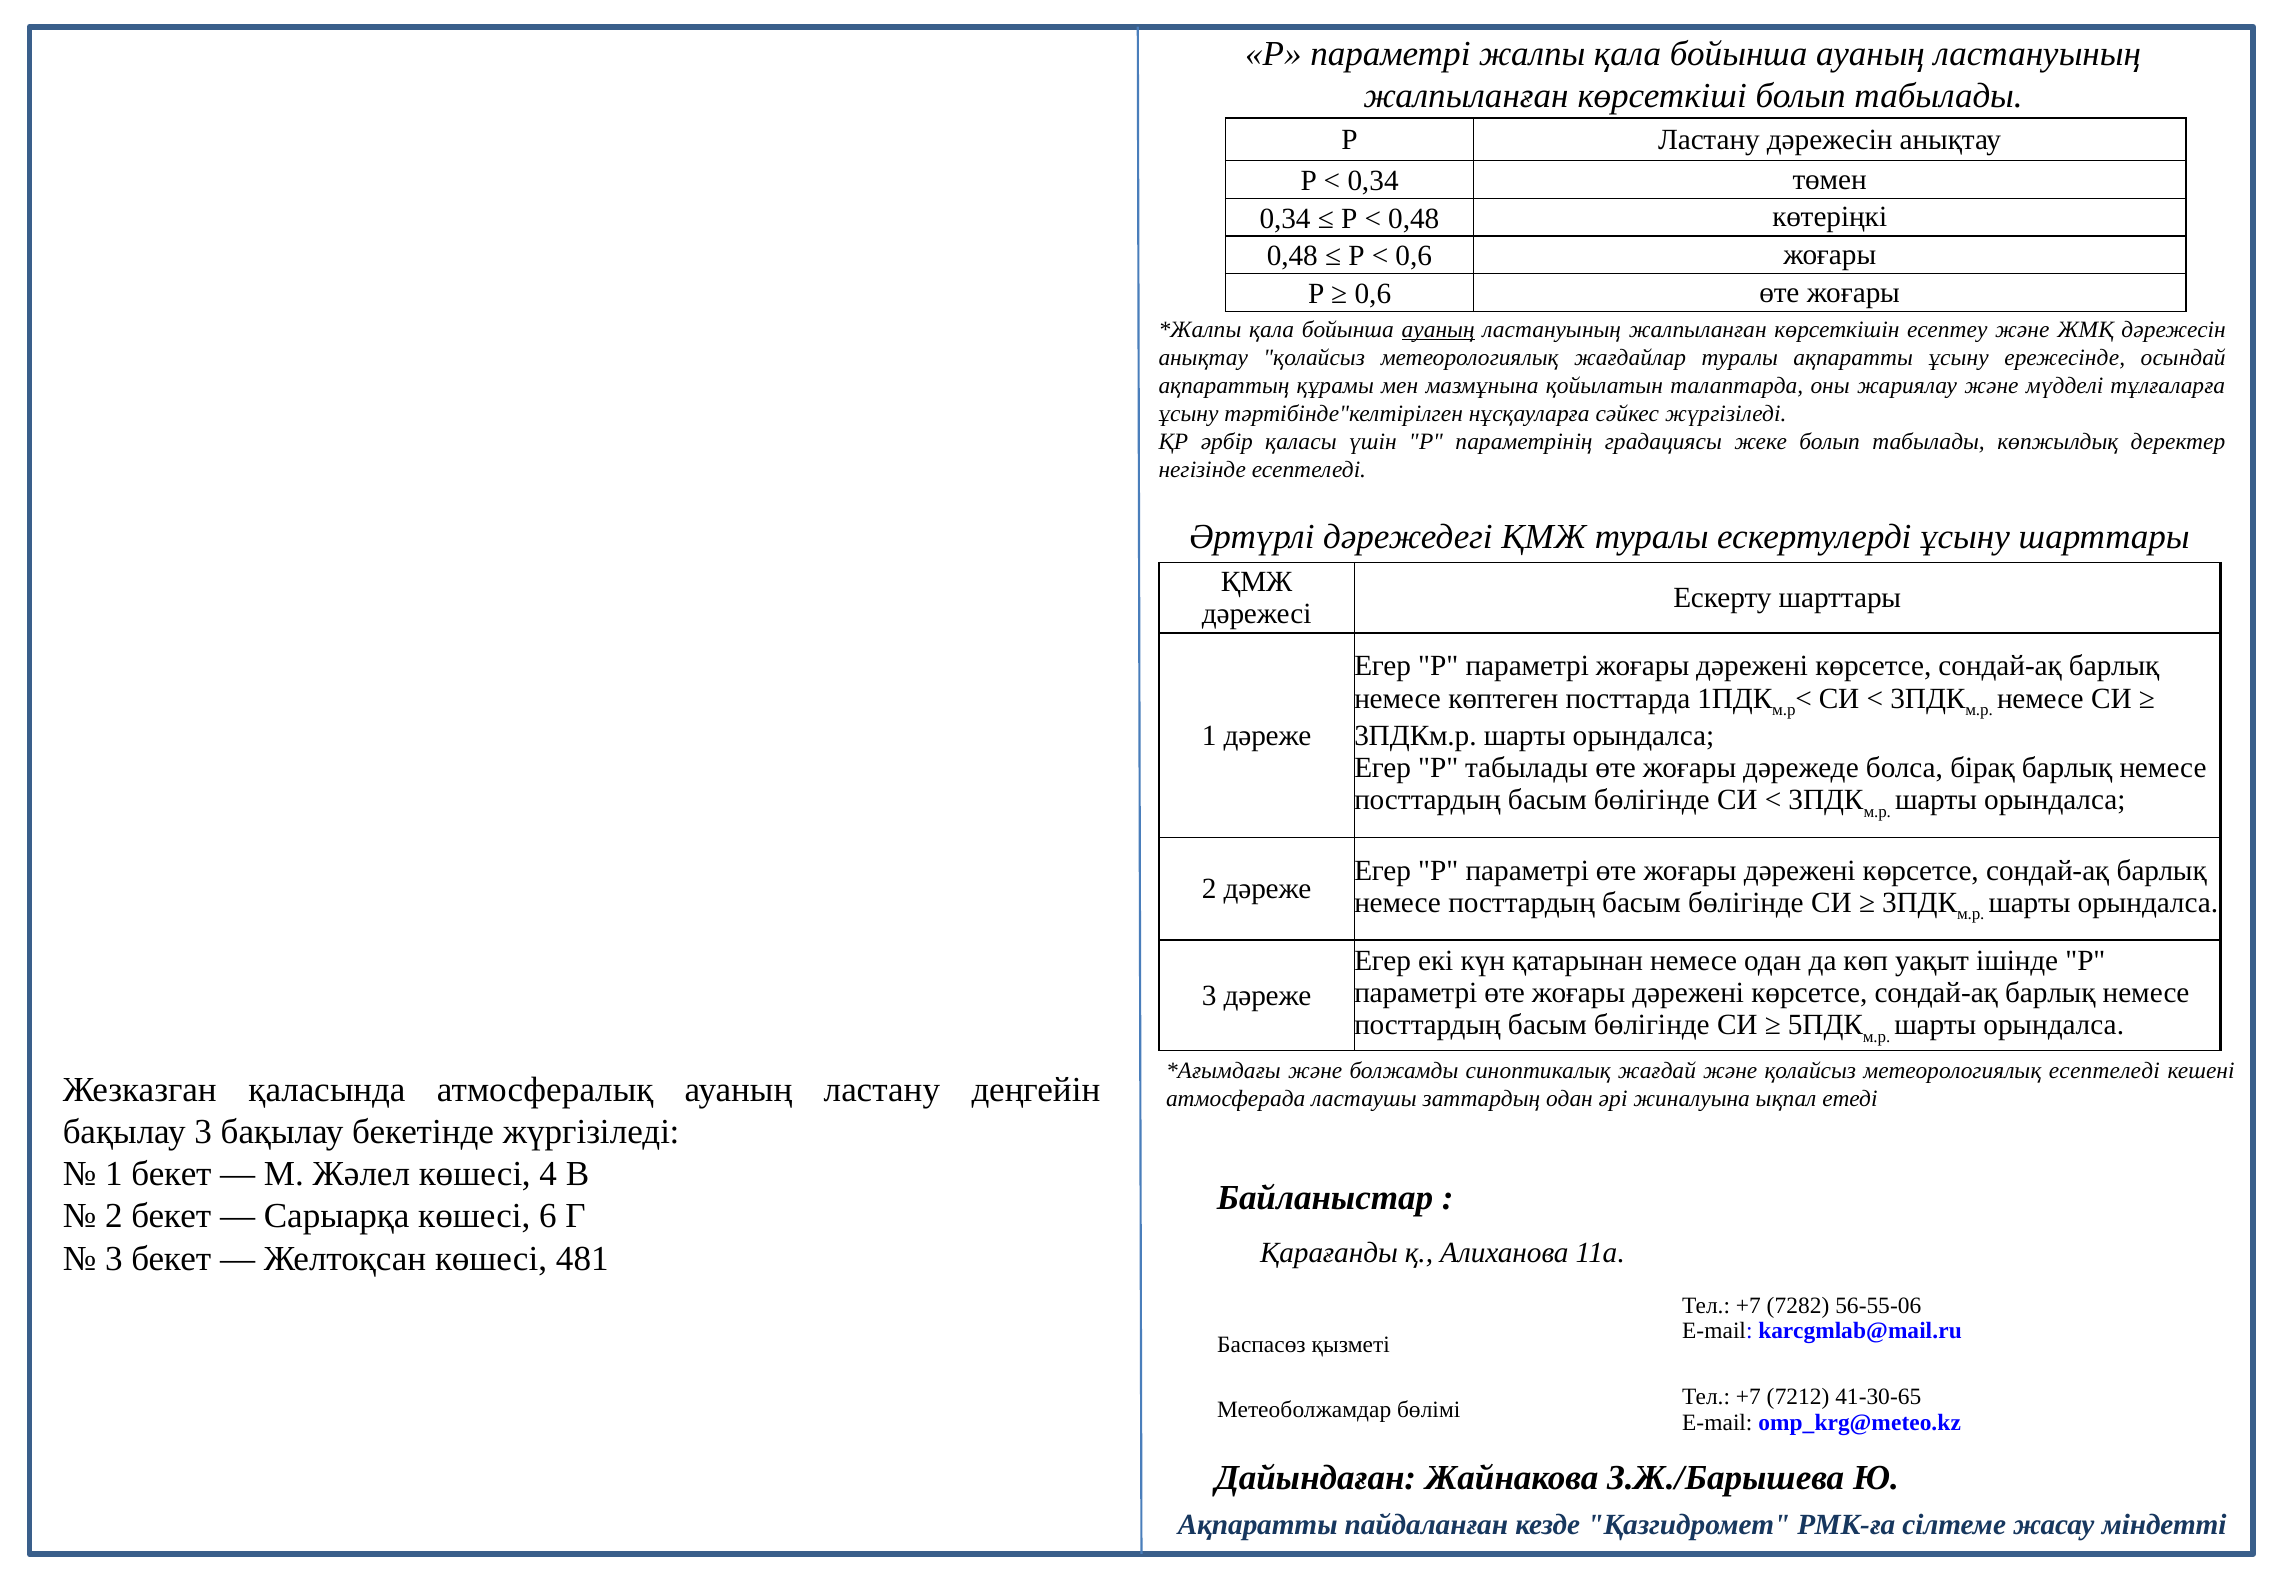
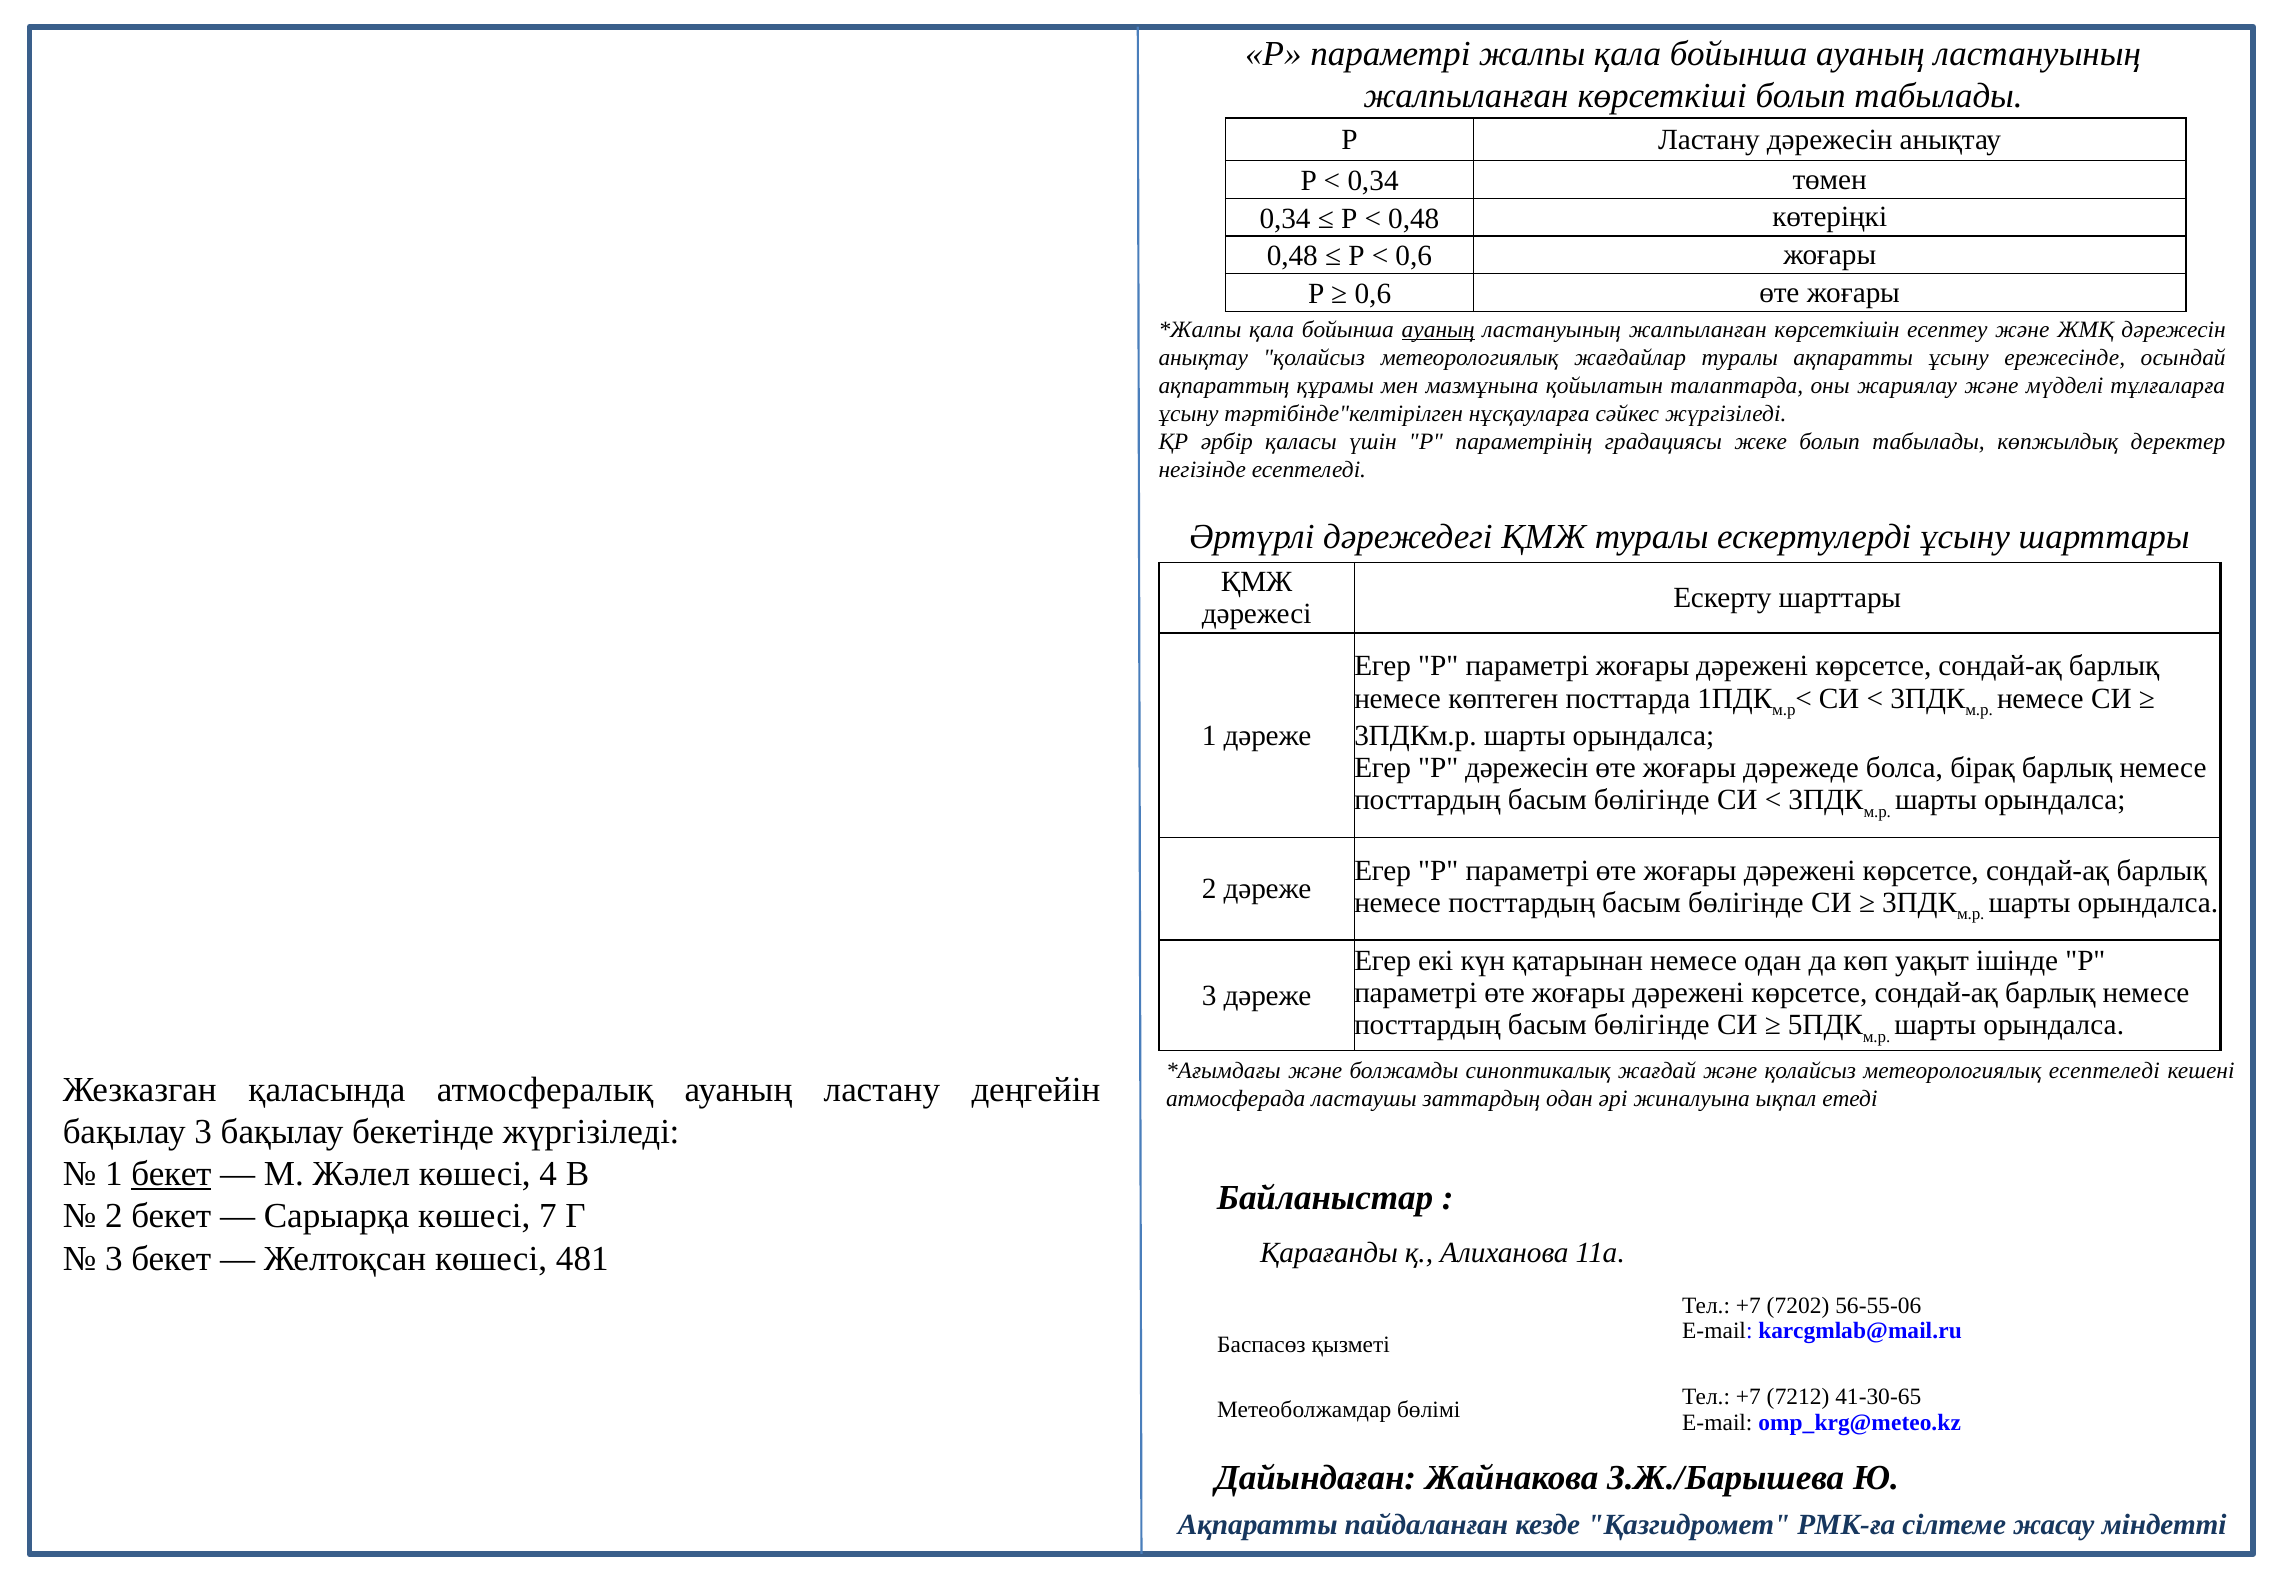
P табылады: табылады -> дәрежесін
бекет at (171, 1174) underline: none -> present
6: 6 -> 7
7282: 7282 -> 7202
